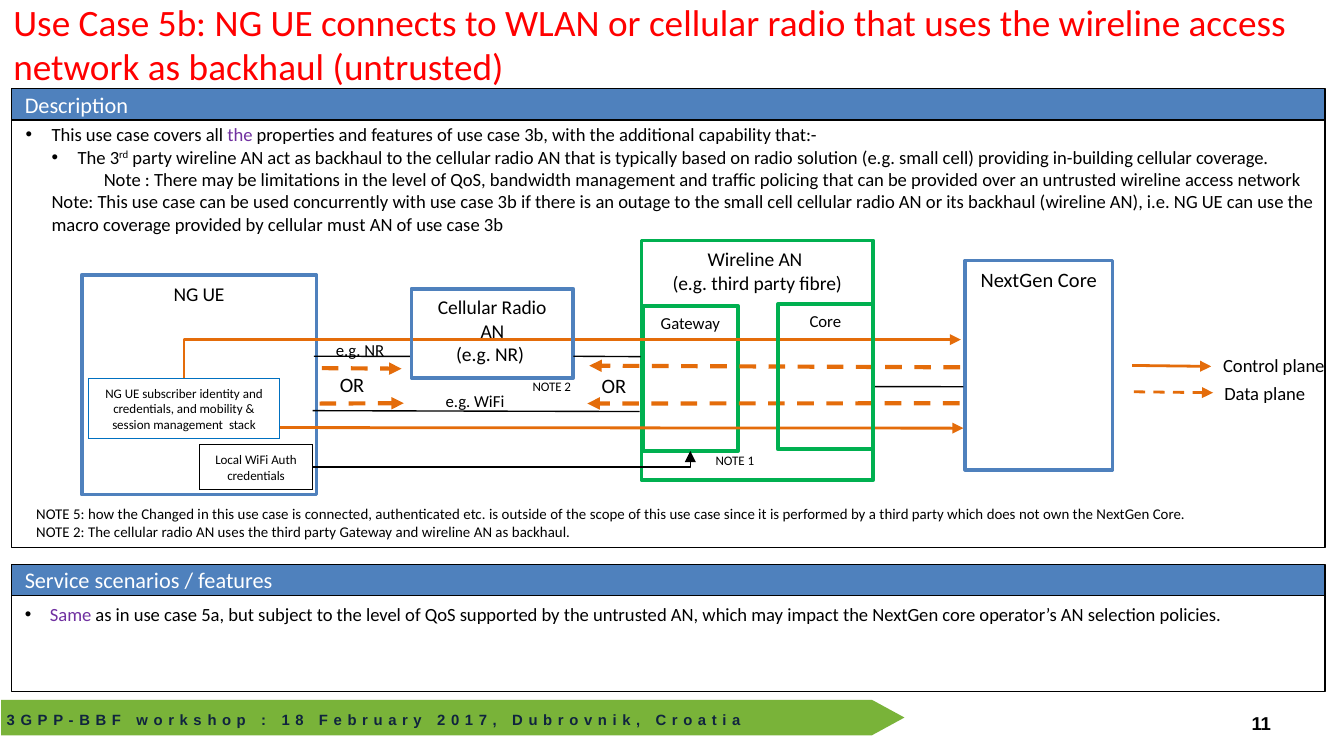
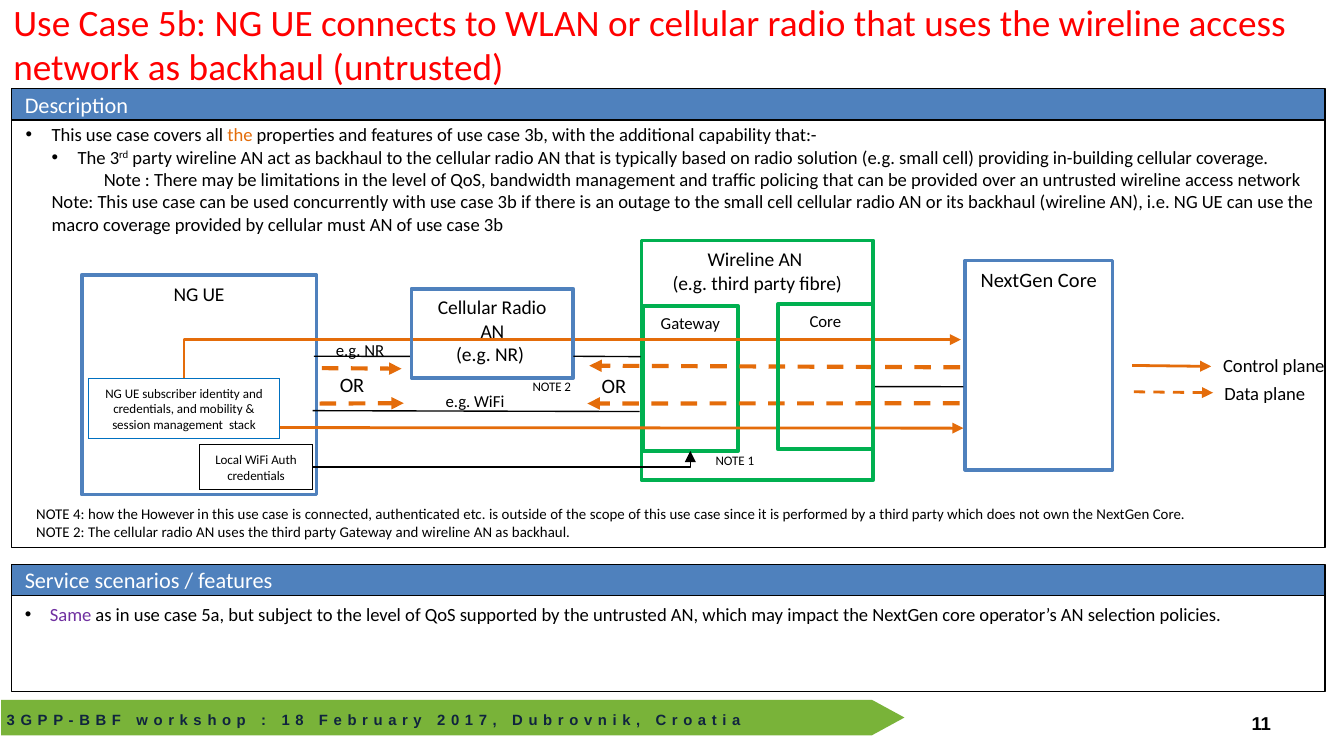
the at (240, 136) colour: purple -> orange
5: 5 -> 4
Changed: Changed -> However
